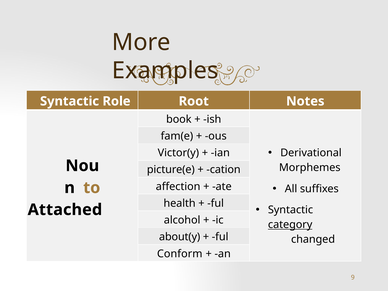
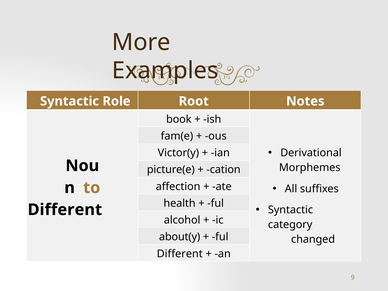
Attached at (65, 210): Attached -> Different
category underline: present -> none
Conform at (180, 254): Conform -> Different
